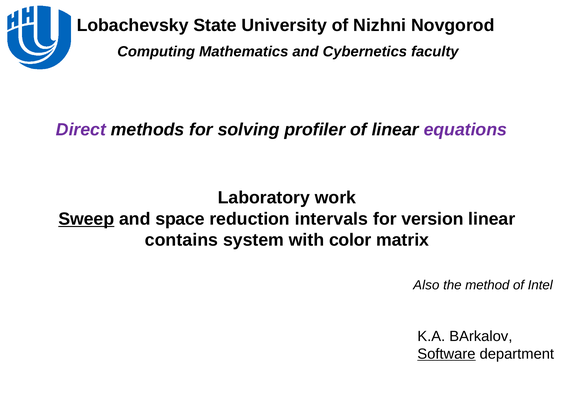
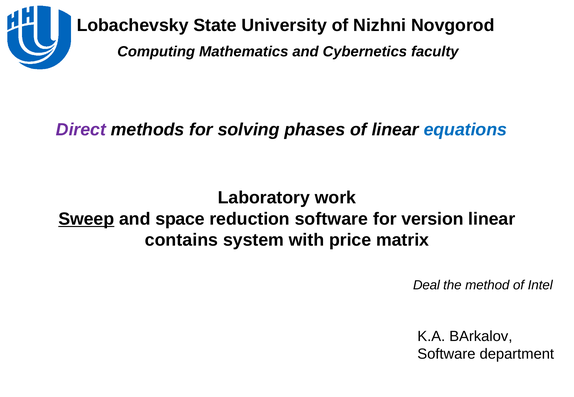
profiler: profiler -> phases
equations colour: purple -> blue
reduction intervals: intervals -> software
color: color -> price
Also: Also -> Deal
Software at (446, 354) underline: present -> none
